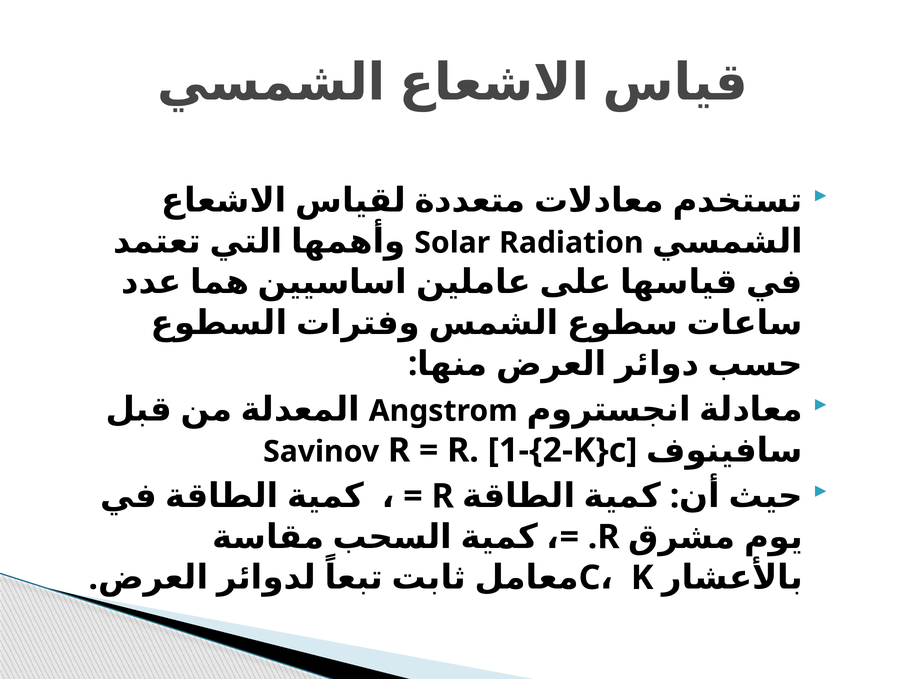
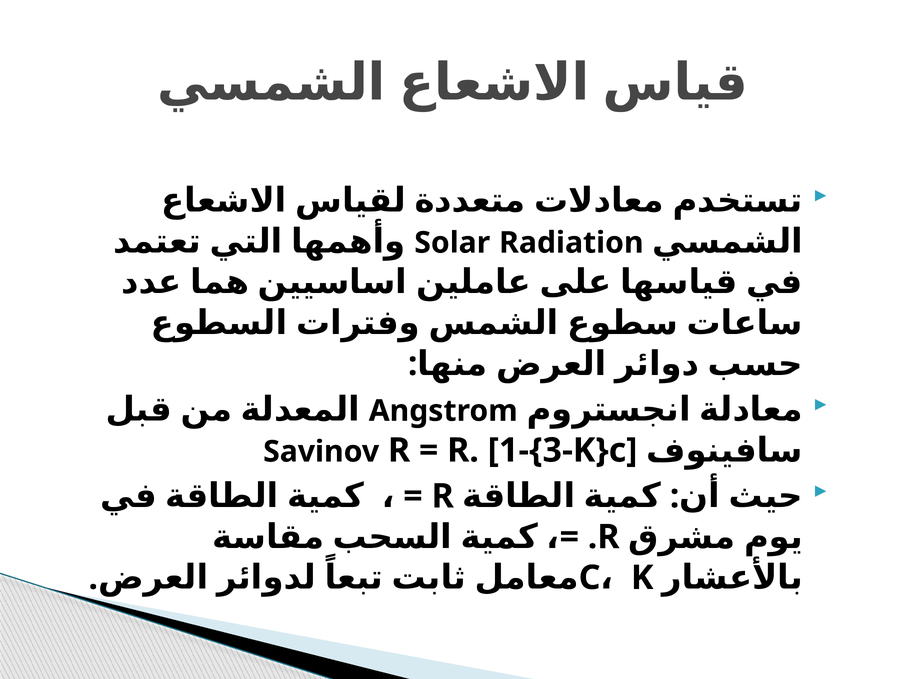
1-{2-K}c: 1-{2-K}c -> 1-{3-K}c
